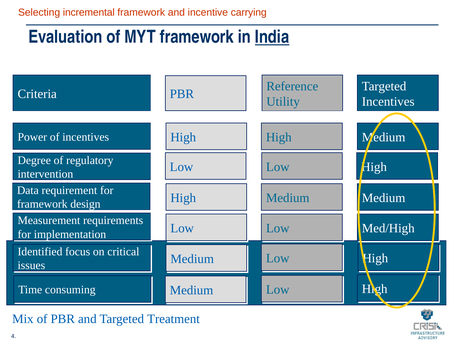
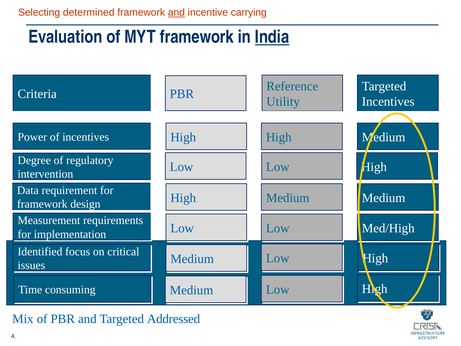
incremental: incremental -> determined
and at (176, 12) underline: none -> present
Treatment: Treatment -> Addressed
